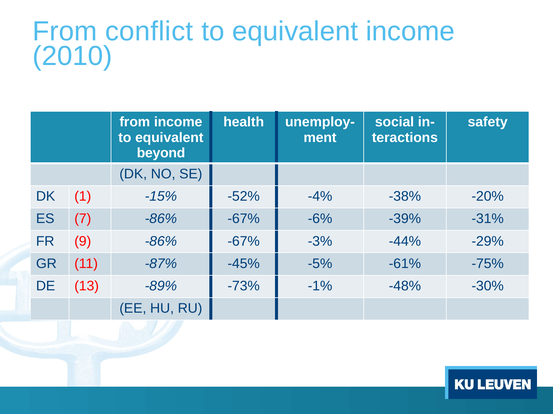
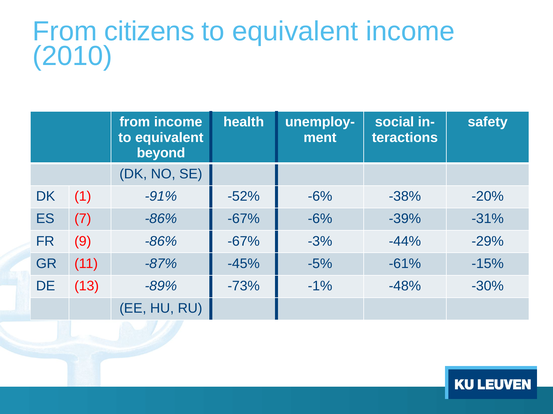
conflict: conflict -> citizens
-15%: -15% -> -91%
-52% -4%: -4% -> -6%
-75%: -75% -> -15%
